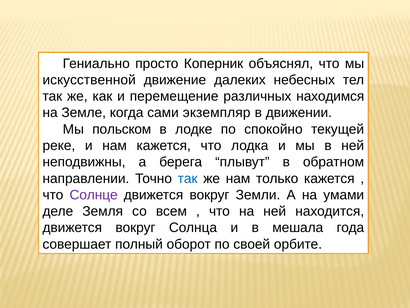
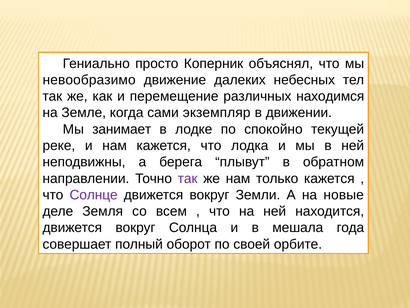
искусственной: искусственной -> невообразимо
польском: польском -> занимает
так at (188, 178) colour: blue -> purple
умами: умами -> новые
